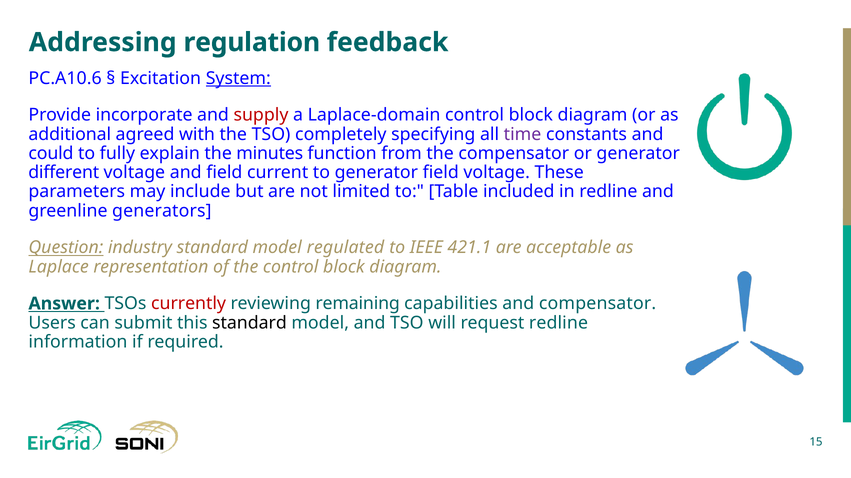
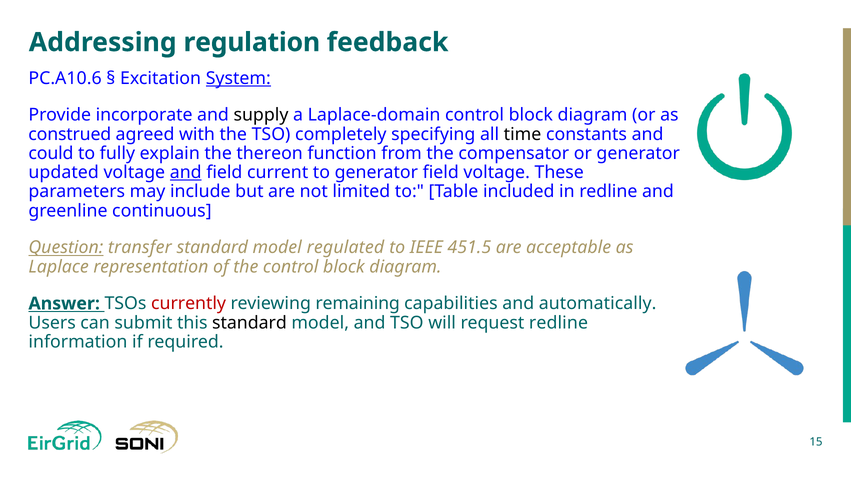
supply colour: red -> black
additional: additional -> construed
time colour: purple -> black
minutes: minutes -> thereon
different: different -> updated
and at (186, 173) underline: none -> present
generators: generators -> continuous
industry: industry -> transfer
421.1: 421.1 -> 451.5
and compensator: compensator -> automatically
